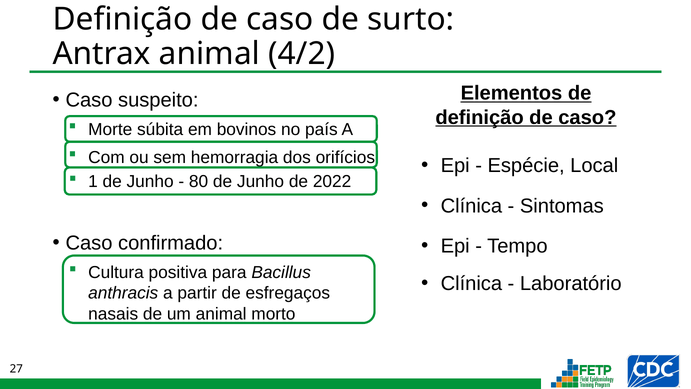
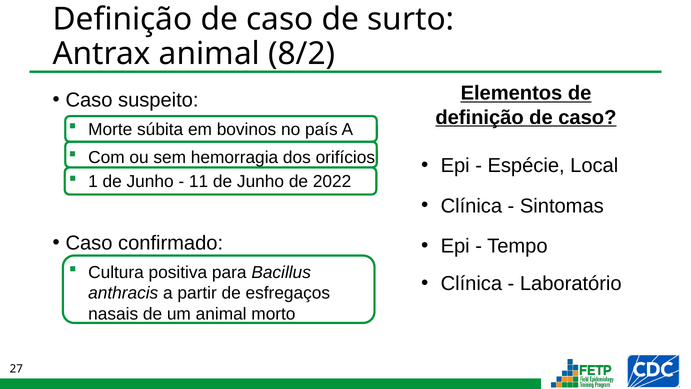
4/2: 4/2 -> 8/2
80: 80 -> 11
